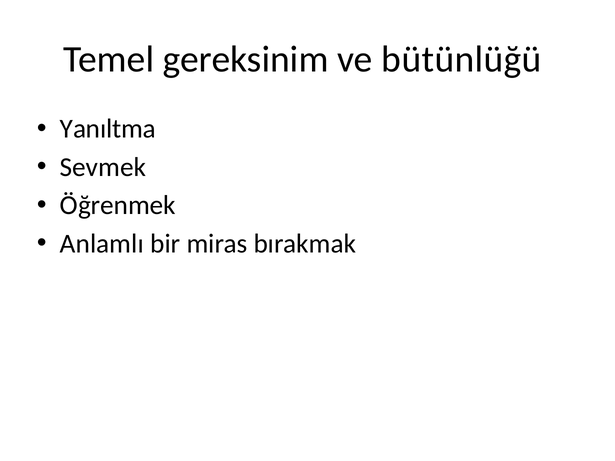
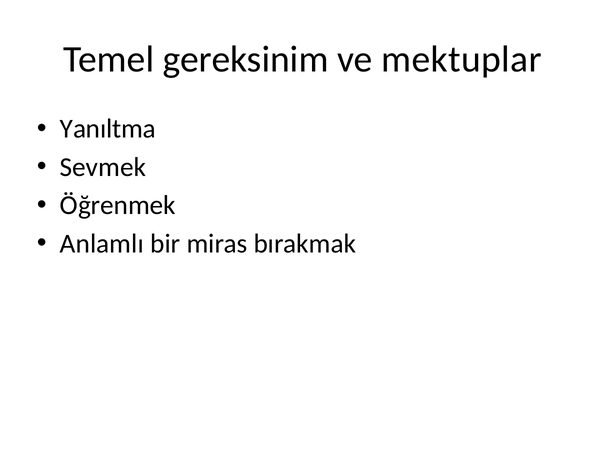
bütünlüğü: bütünlüğü -> mektuplar
